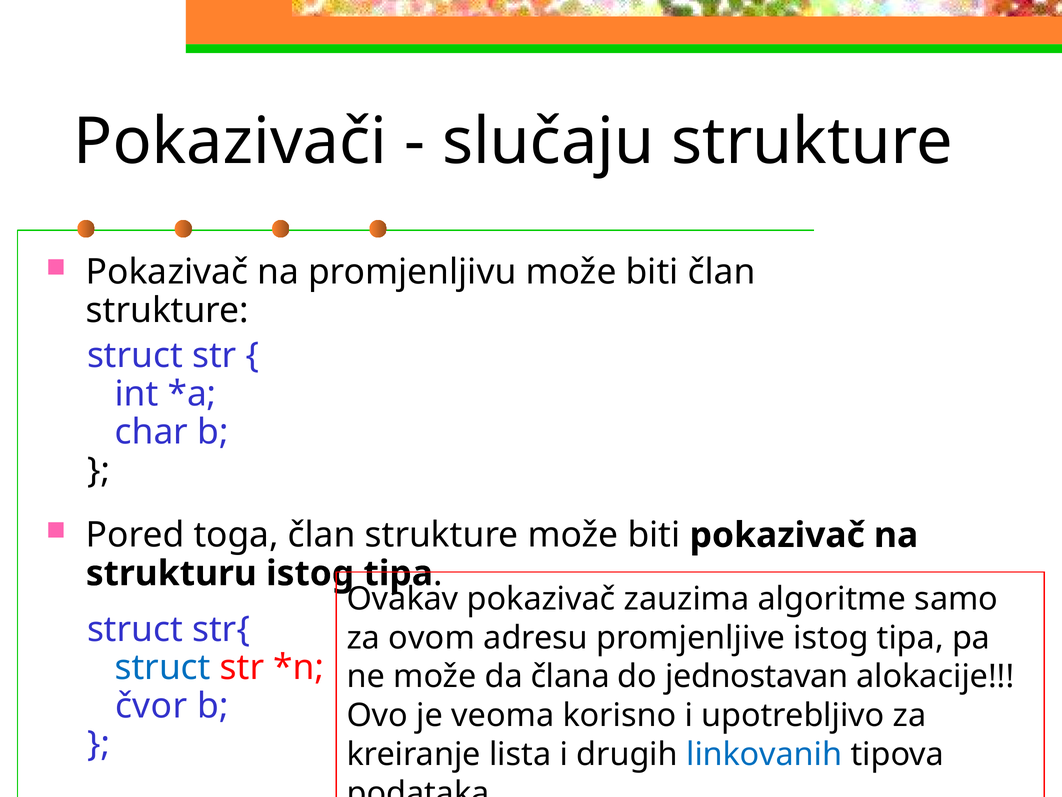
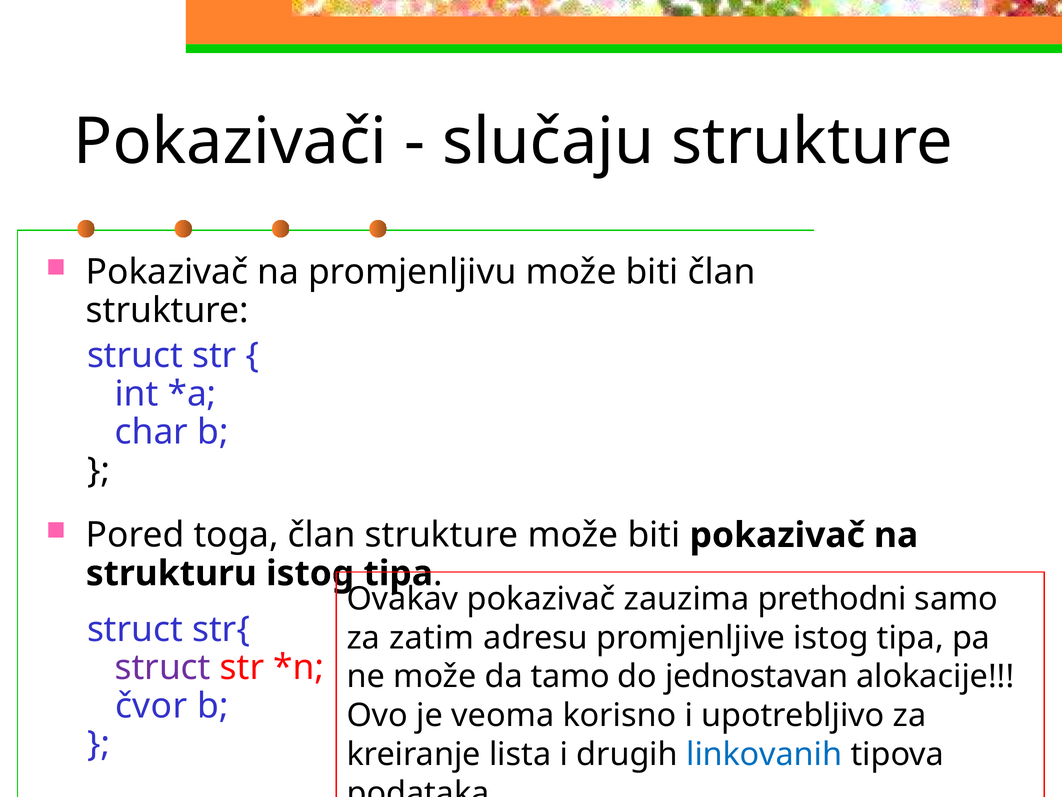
algoritme: algoritme -> prethodni
ovom: ovom -> zatim
struct at (163, 667) colour: blue -> purple
člana: člana -> tamo
